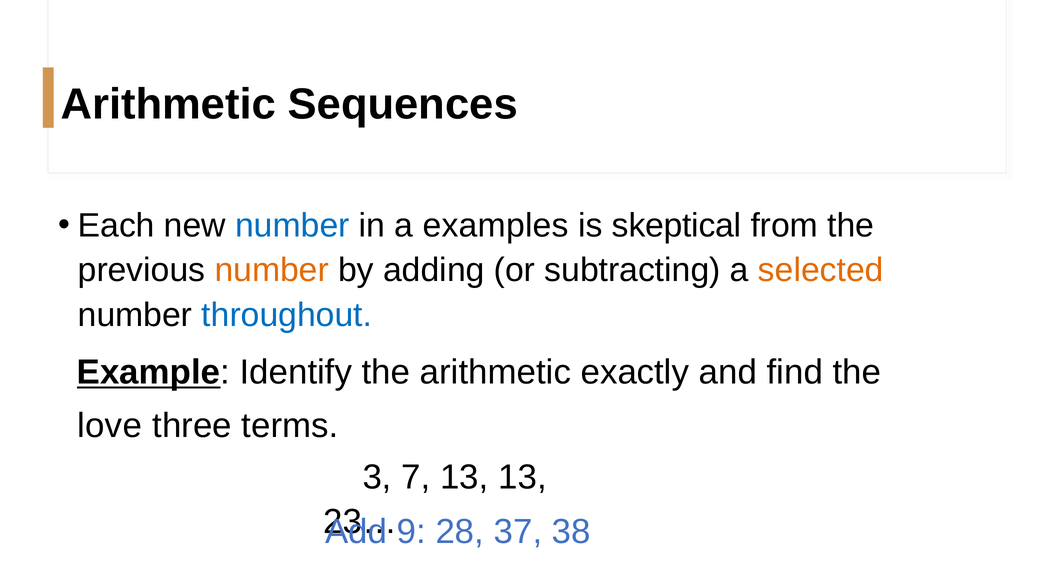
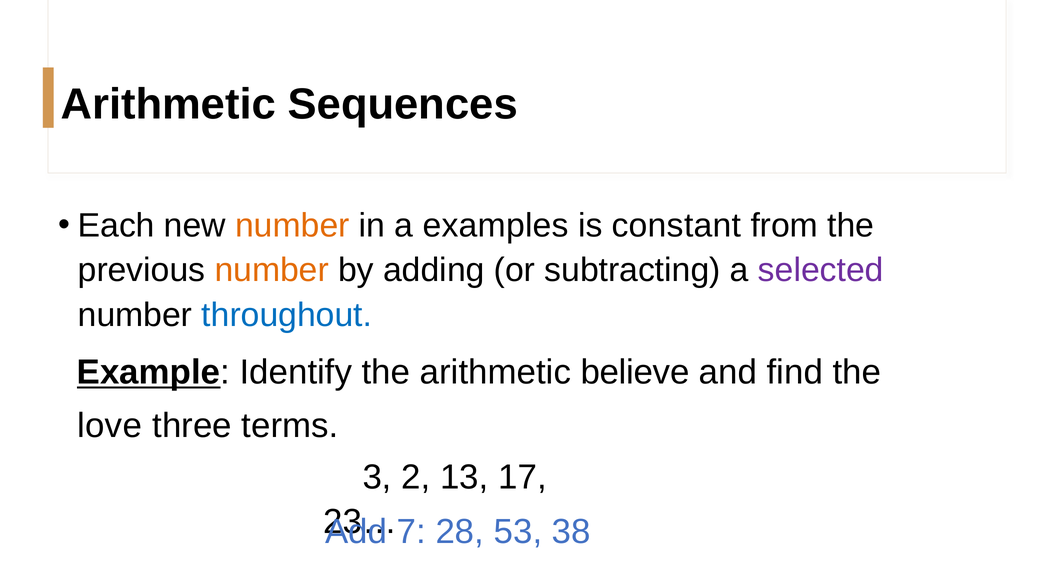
number at (292, 226) colour: blue -> orange
skeptical: skeptical -> constant
selected colour: orange -> purple
exactly: exactly -> believe
7: 7 -> 2
13 13: 13 -> 17
9: 9 -> 7
37: 37 -> 53
